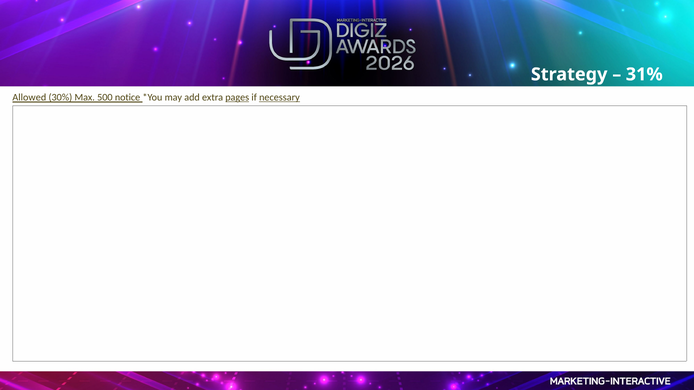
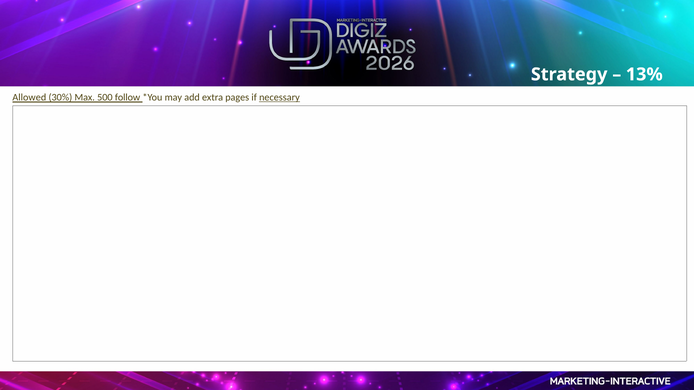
31%: 31% -> 13%
notice: notice -> follow
pages underline: present -> none
